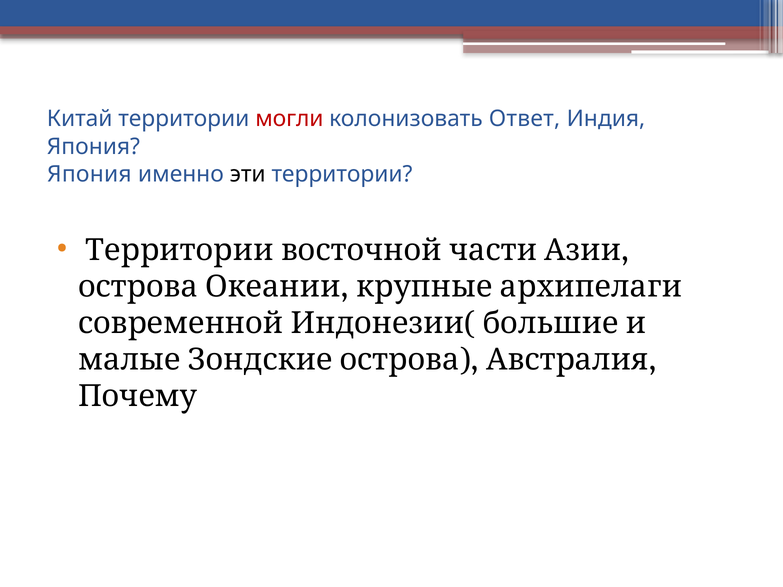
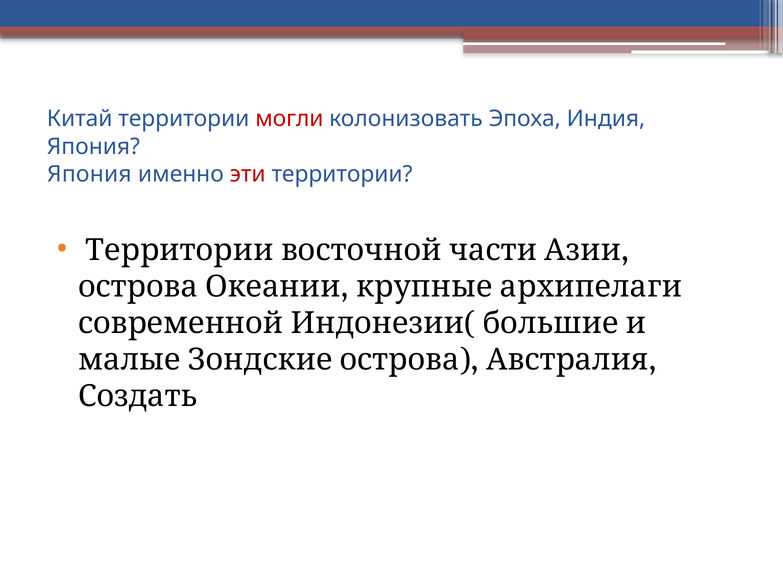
Ответ: Ответ -> Эпоха
эти colour: black -> red
Почему: Почему -> Создать
